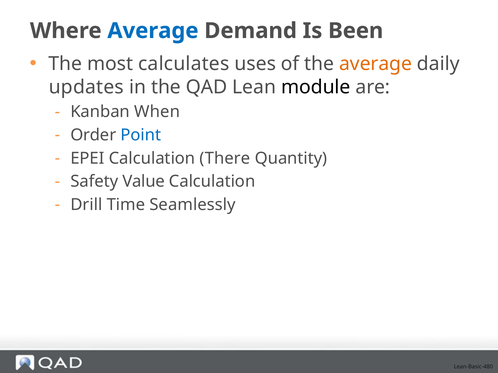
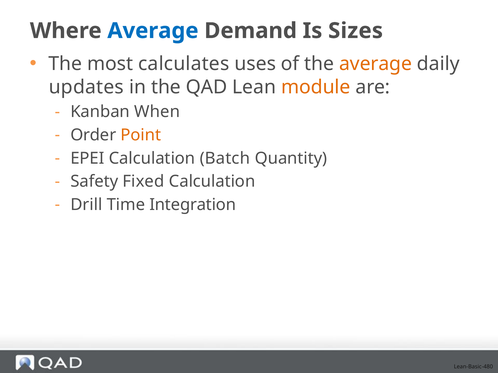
Been: Been -> Sizes
module colour: black -> orange
Point colour: blue -> orange
There: There -> Batch
Value: Value -> Fixed
Seamlessly: Seamlessly -> Integration
